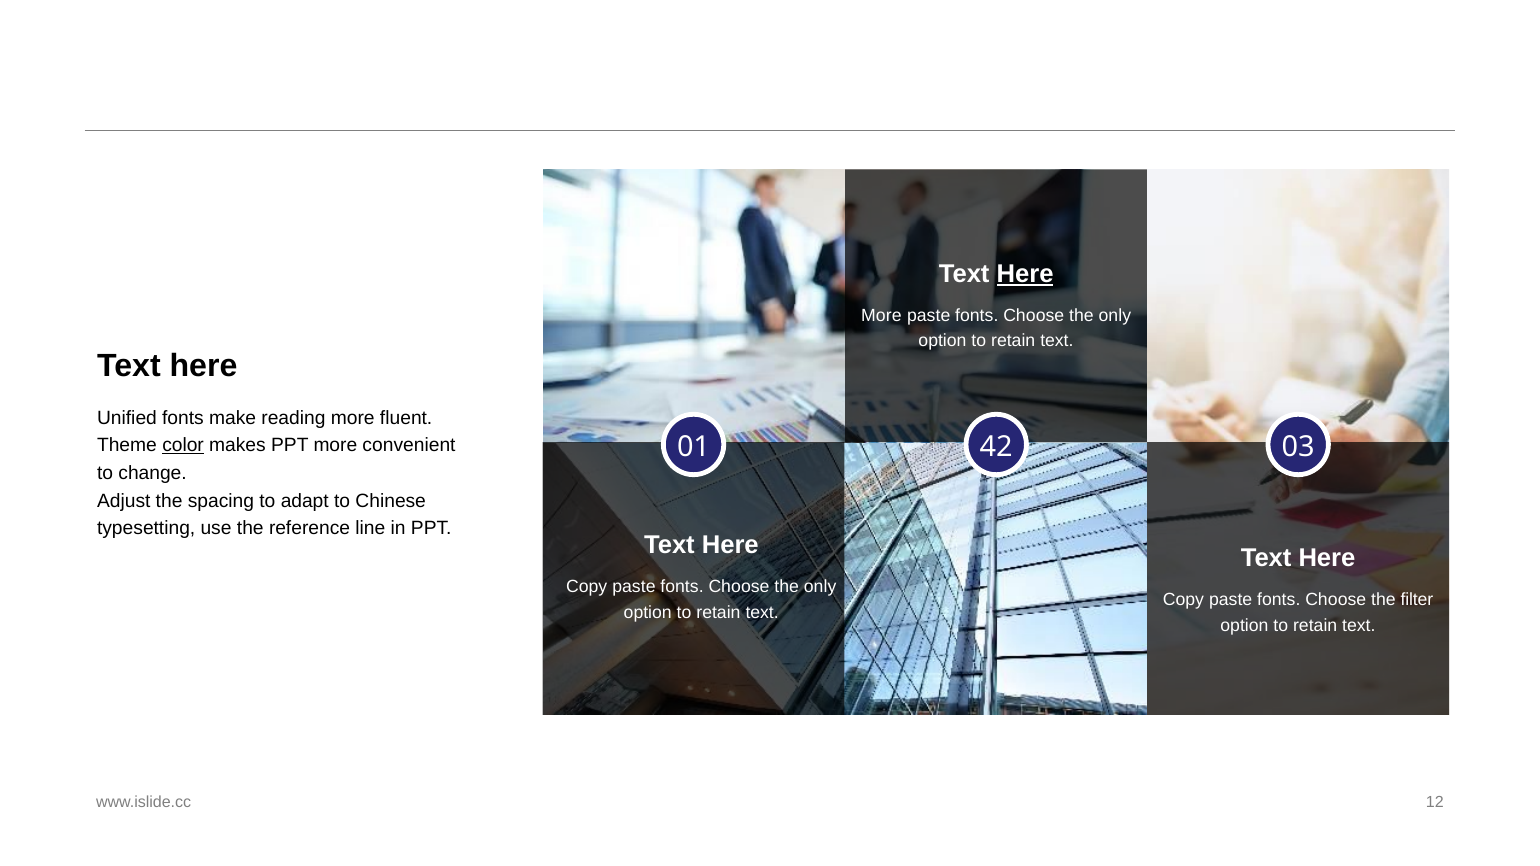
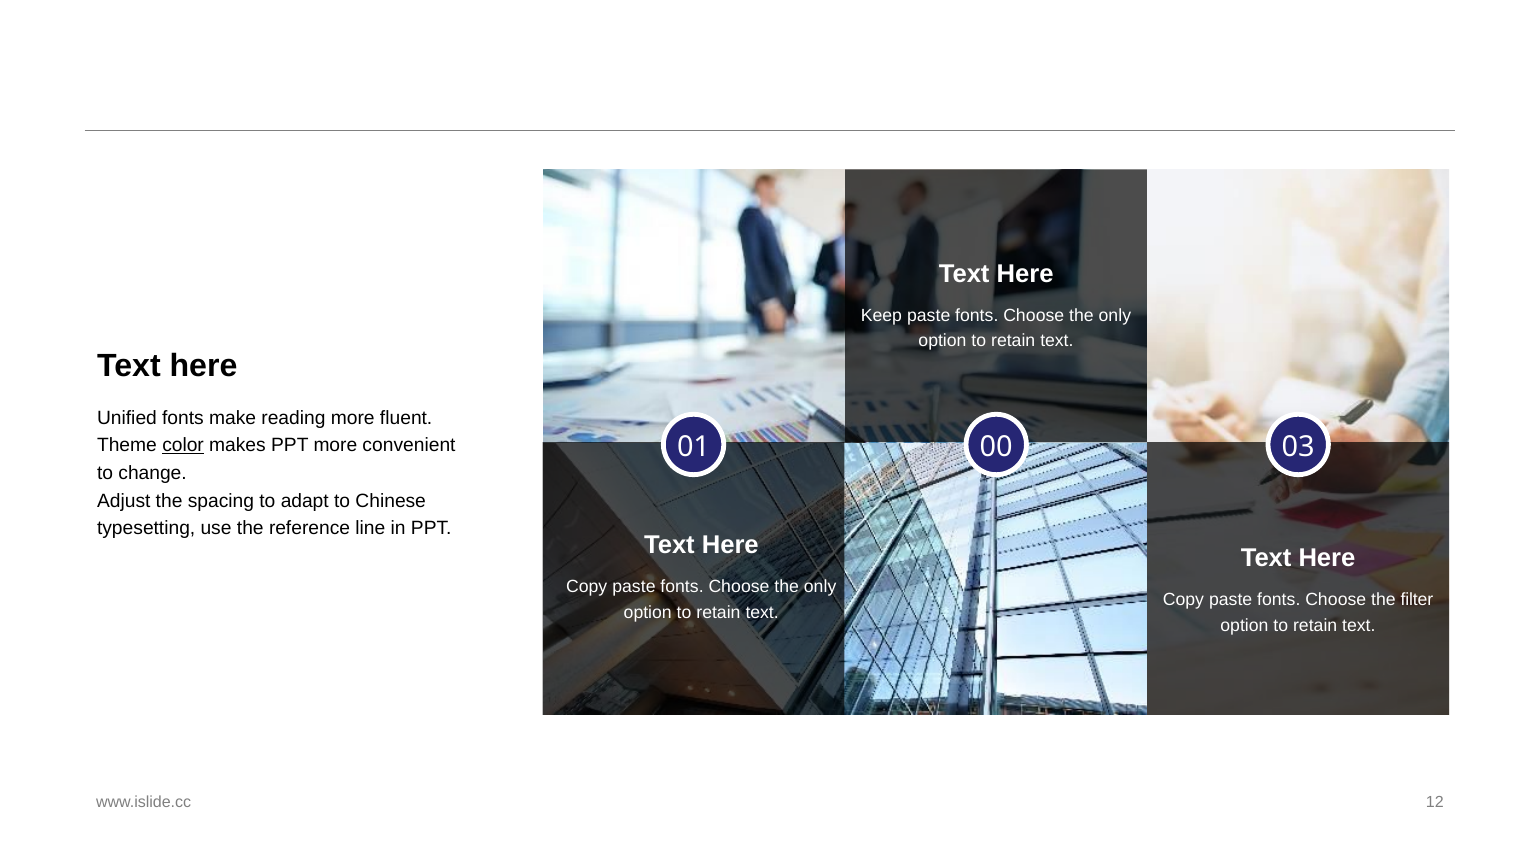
Here at (1025, 274) underline: present -> none
More at (881, 316): More -> Keep
42: 42 -> 00
